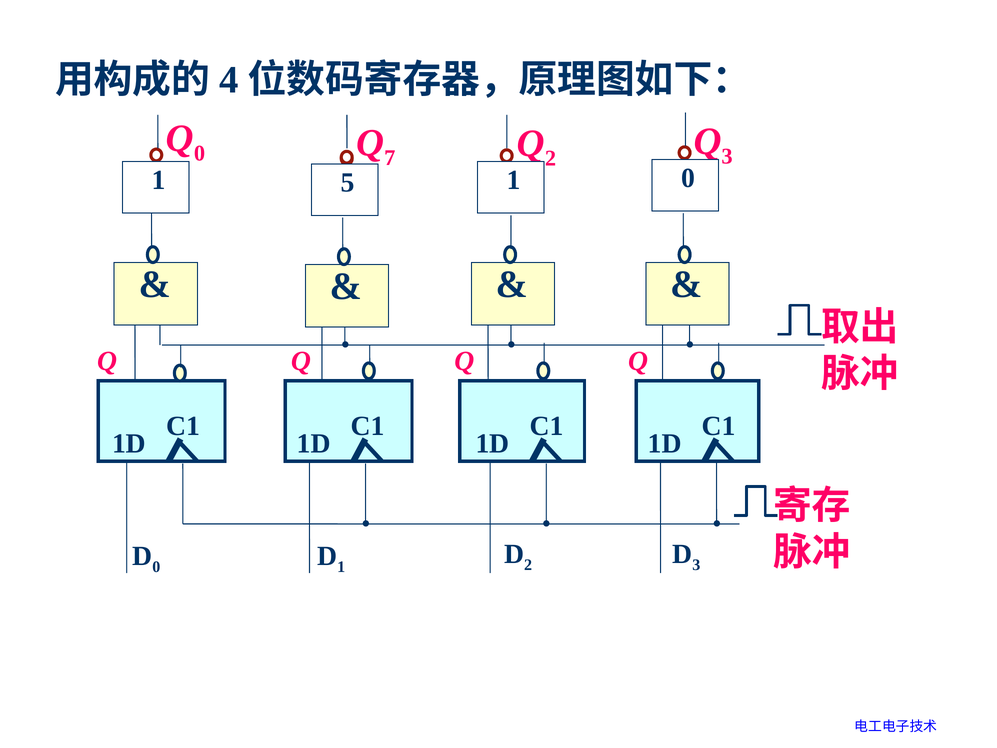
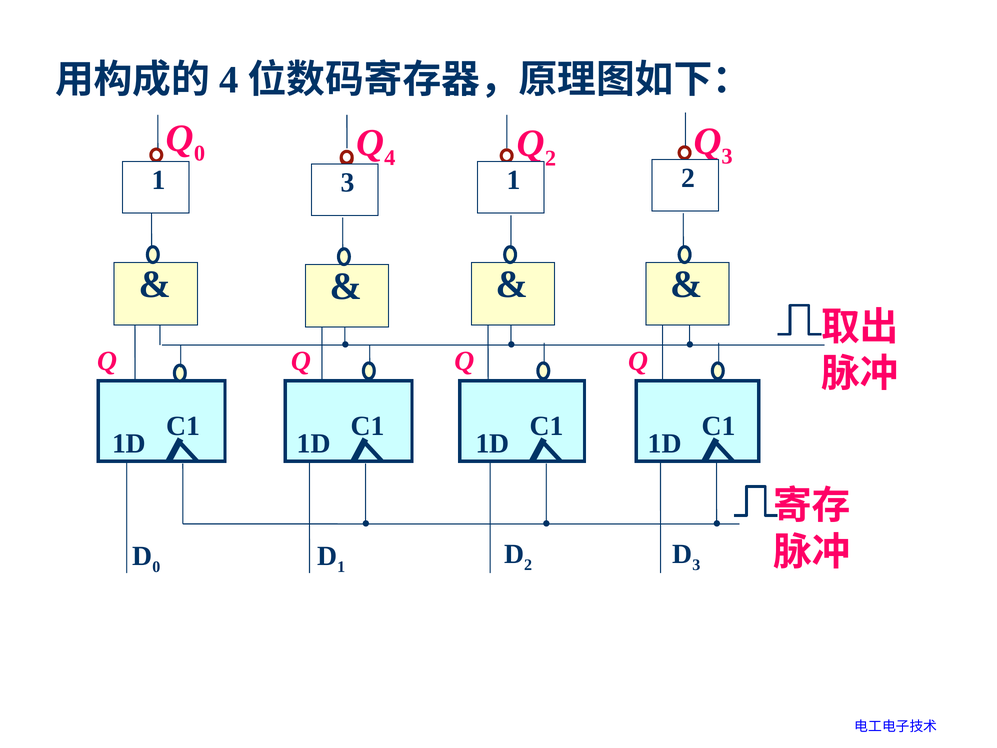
Q 7: 7 -> 4
1 5: 5 -> 3
1 0: 0 -> 2
